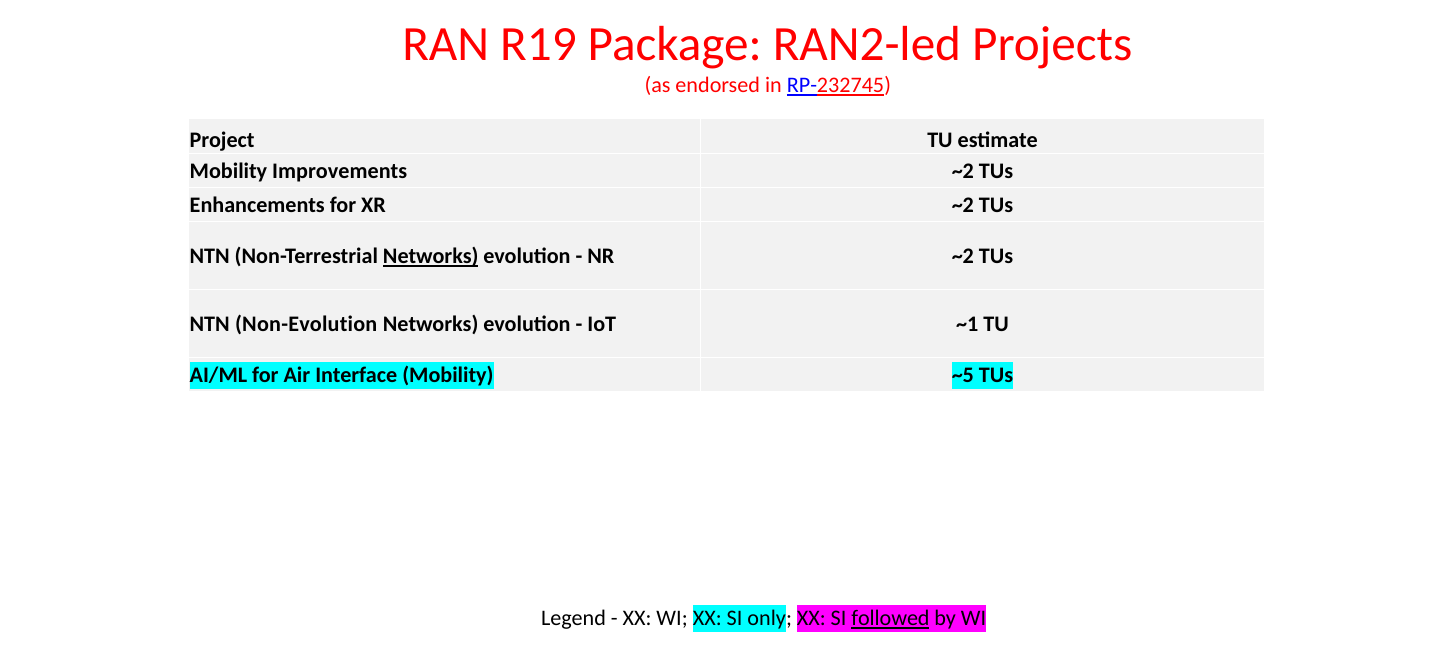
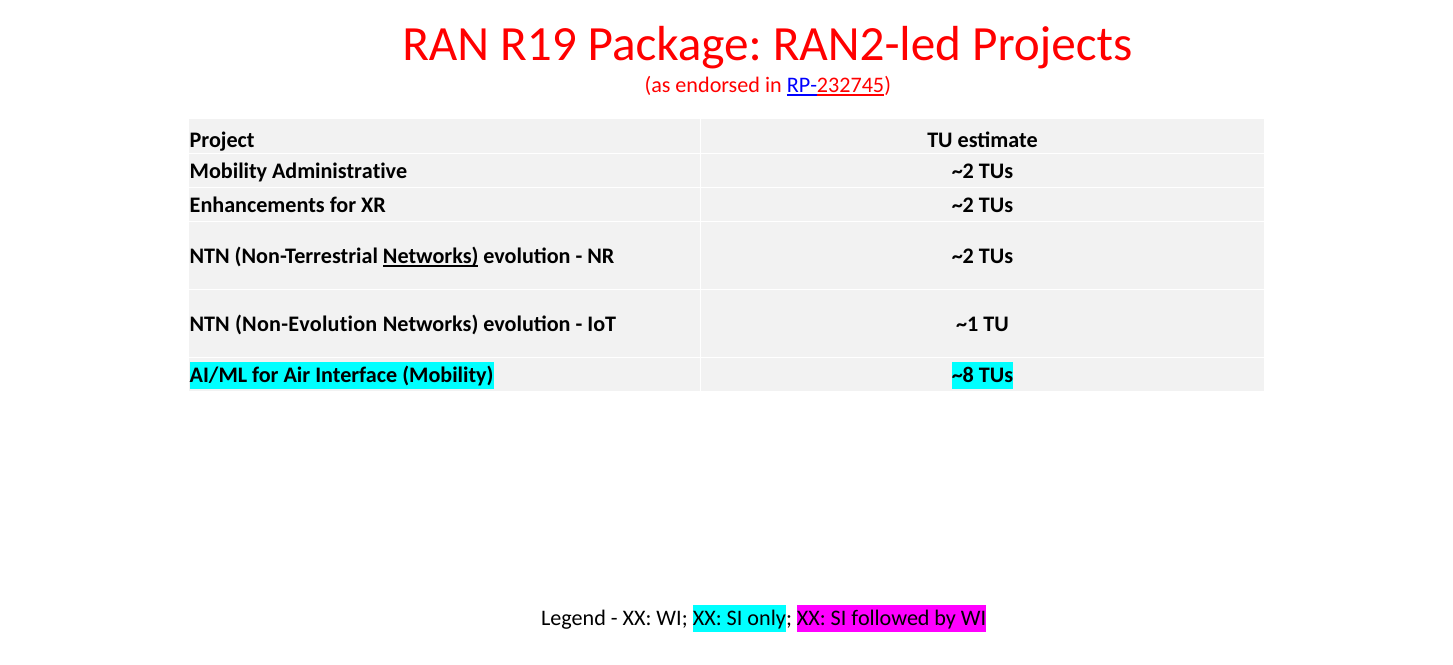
Improvements: Improvements -> Administrative
~5: ~5 -> ~8
followed underline: present -> none
